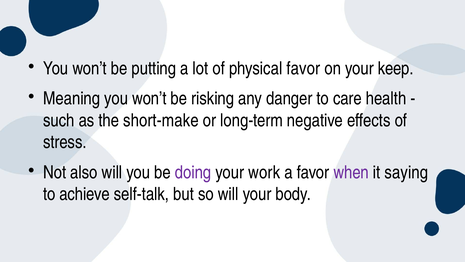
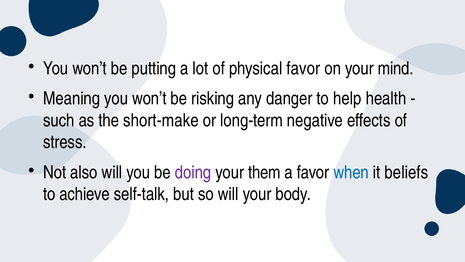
keep: keep -> mind
care: care -> help
work: work -> them
when colour: purple -> blue
saying: saying -> beliefs
